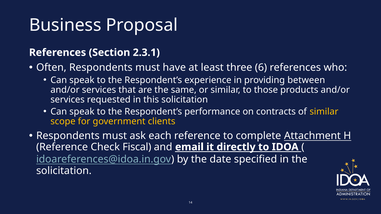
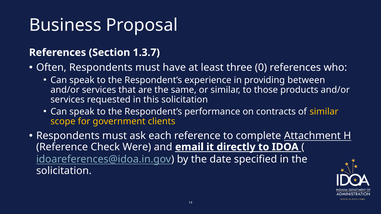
2.3.1: 2.3.1 -> 1.3.7
6: 6 -> 0
Fiscal: Fiscal -> Were
